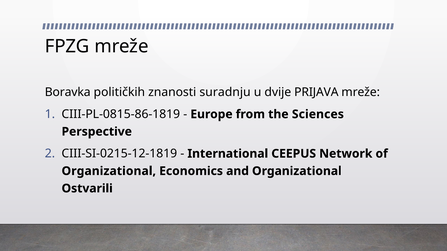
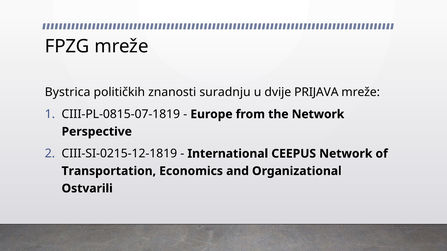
Boravka: Boravka -> Bystrica
CIII-PL-0815-86-1819: CIII-PL-0815-86-1819 -> CIII-PL-0815-07-1819
the Sciences: Sciences -> Network
Organizational at (109, 171): Organizational -> Transportation
